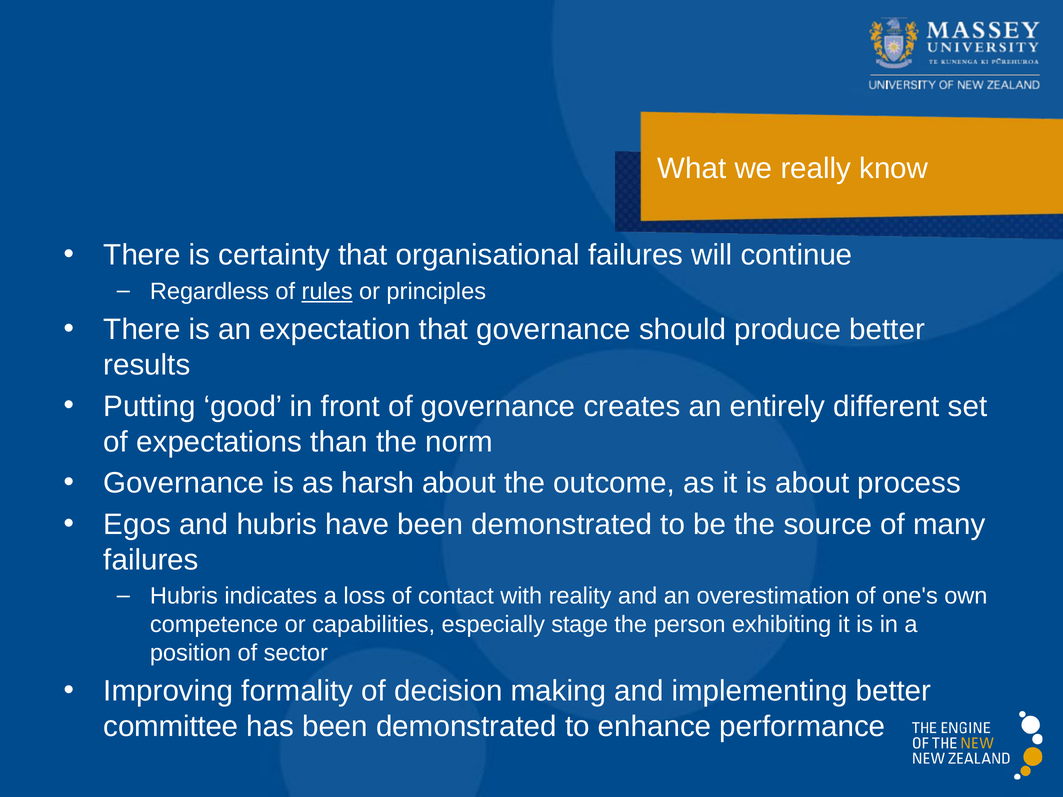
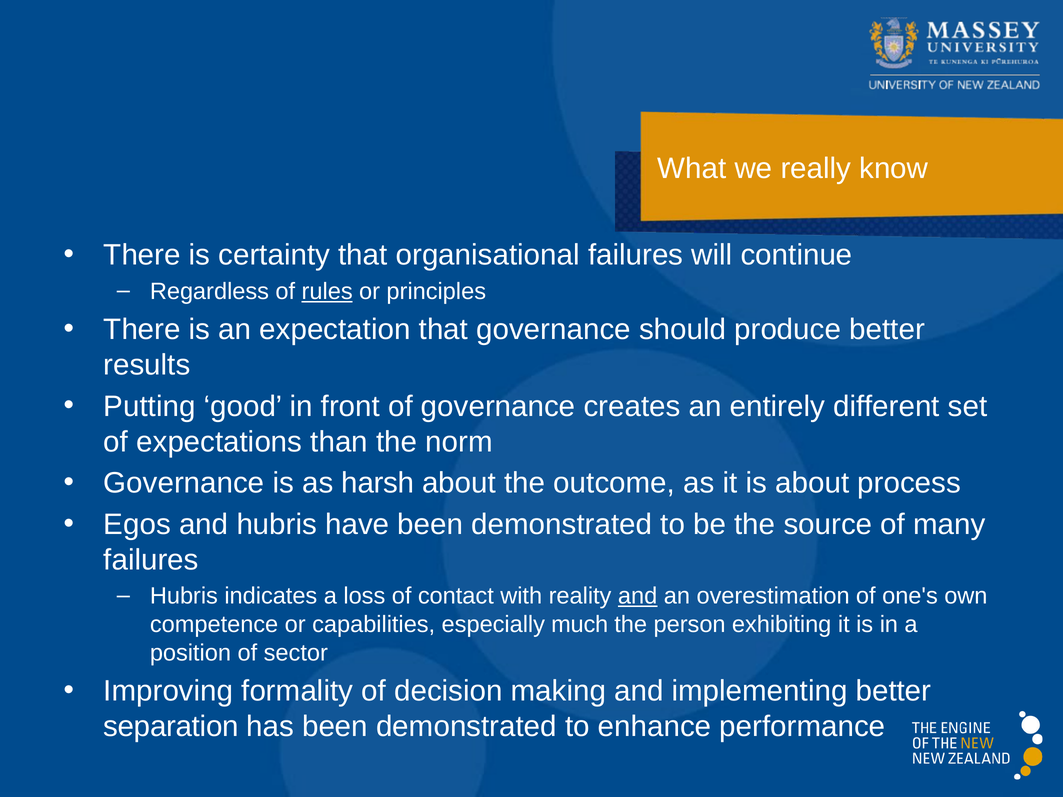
and at (638, 596) underline: none -> present
stage: stage -> much
committee: committee -> separation
